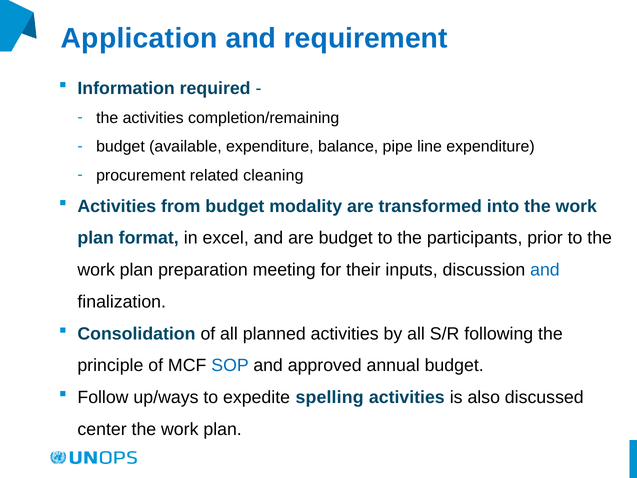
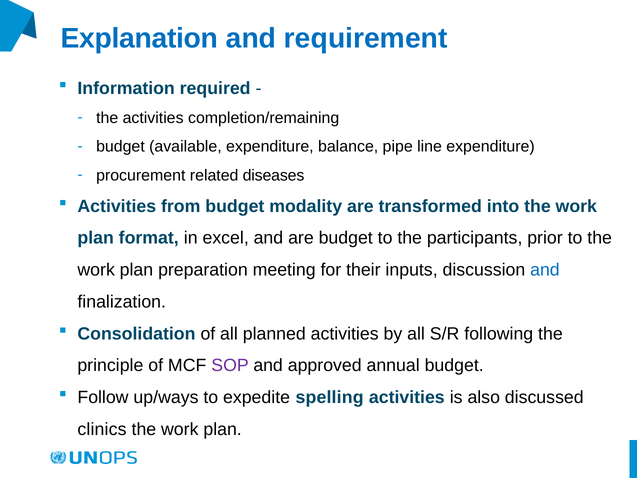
Application: Application -> Explanation
cleaning: cleaning -> diseases
SOP colour: blue -> purple
center: center -> clinics
